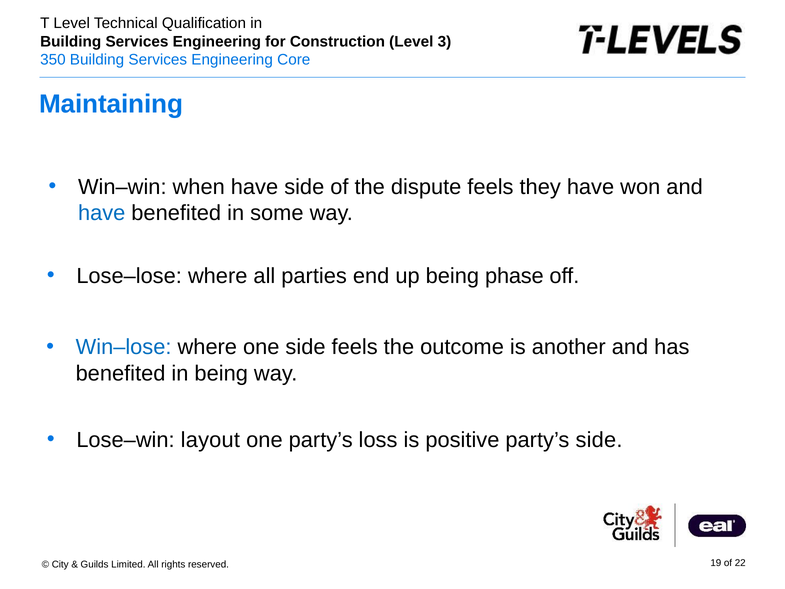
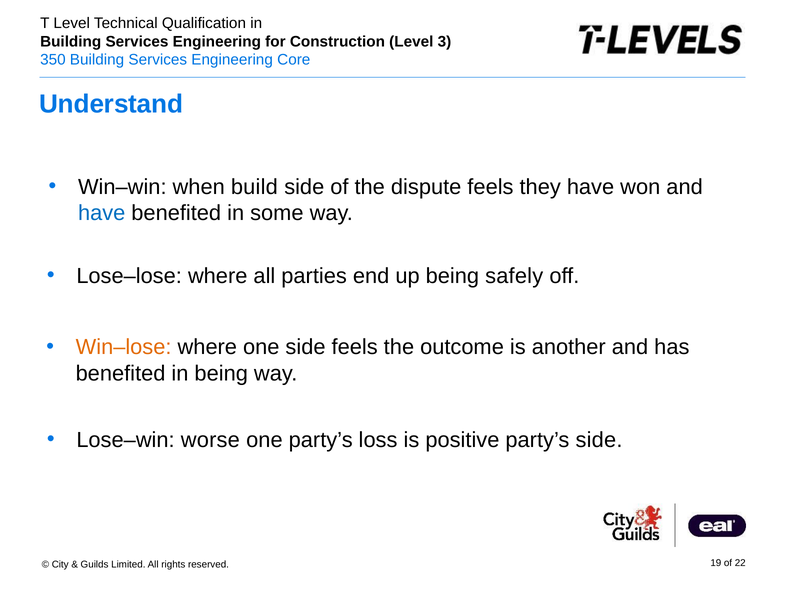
Maintaining: Maintaining -> Understand
when have: have -> build
phase: phase -> safely
Win–lose colour: blue -> orange
layout: layout -> worse
